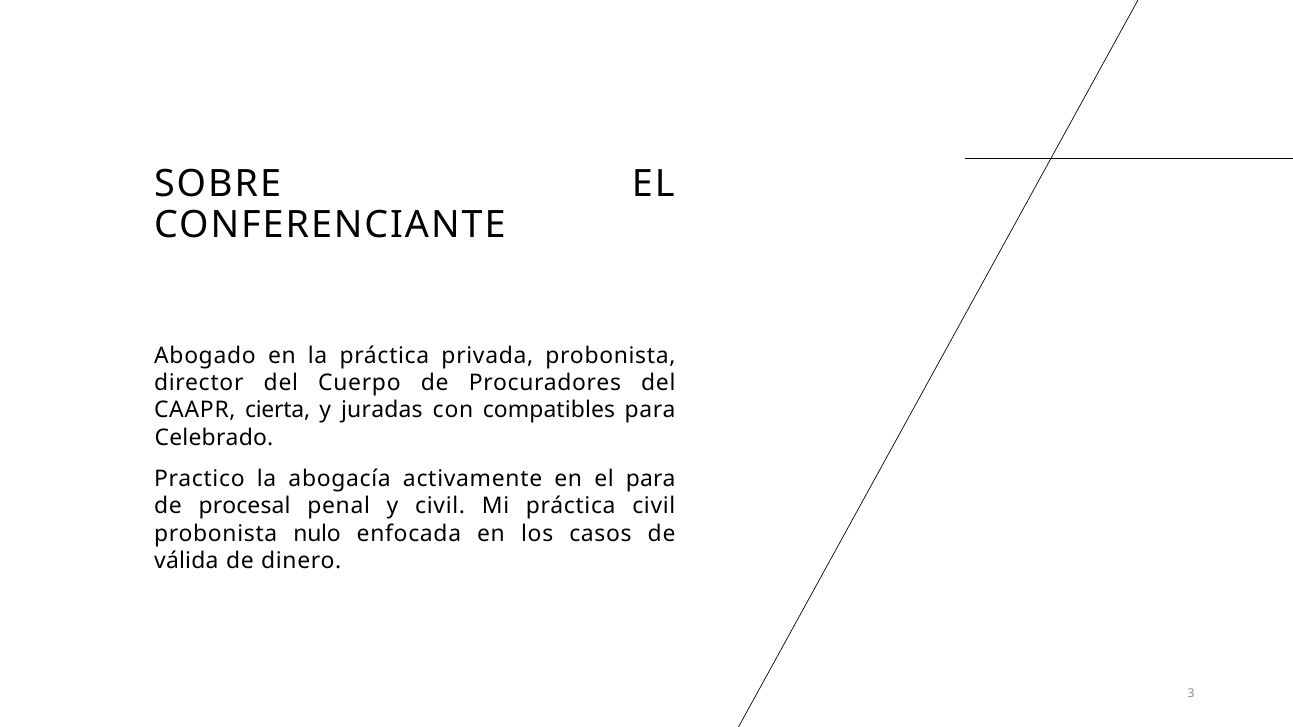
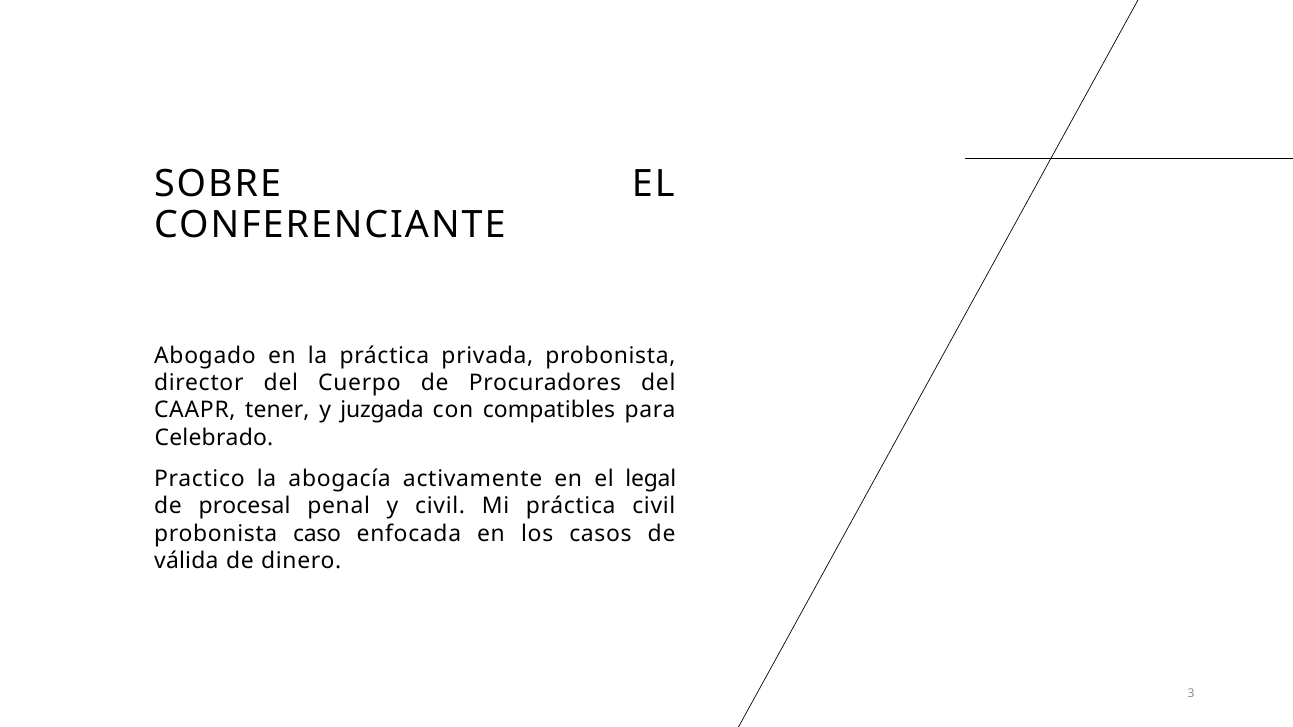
cierta: cierta -> tener
juradas: juradas -> juzgada
el para: para -> legal
nulo: nulo -> caso
